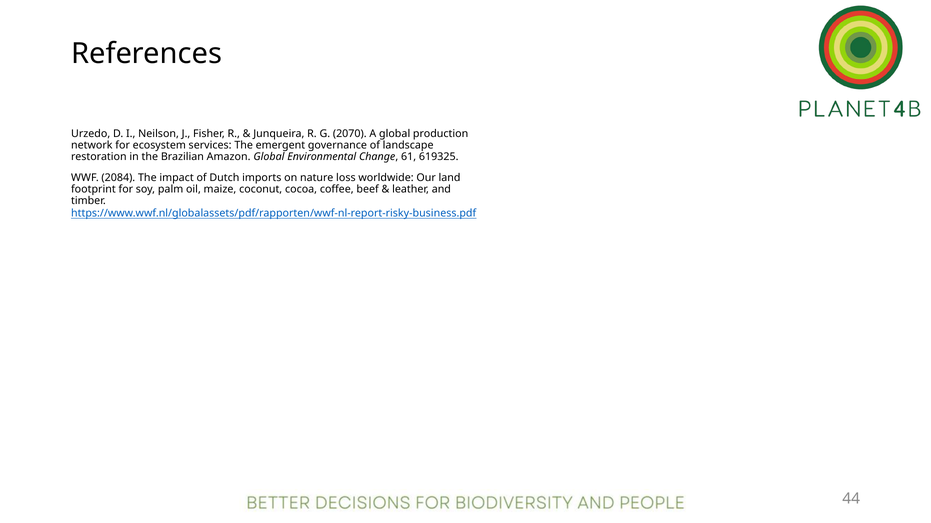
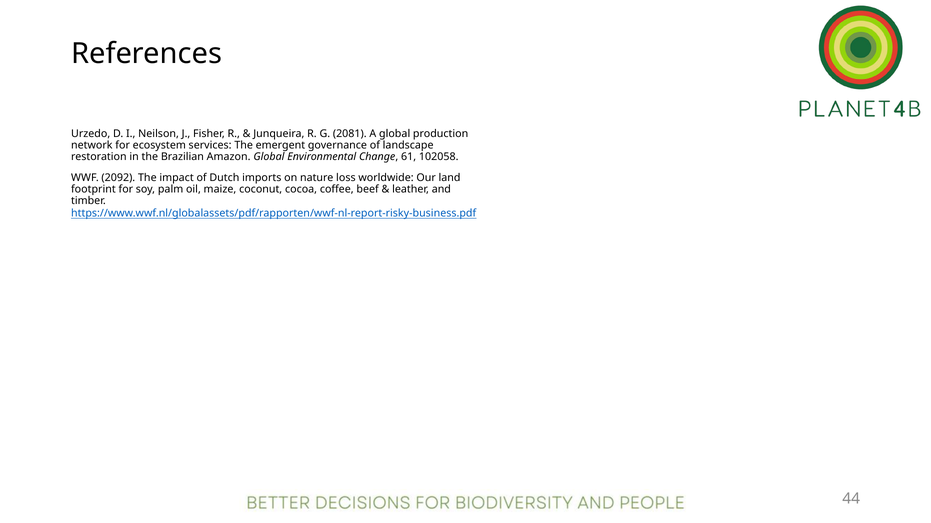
2070: 2070 -> 2081
619325: 619325 -> 102058
2084: 2084 -> 2092
